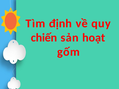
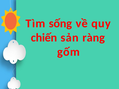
định: định -> sống
hoạt: hoạt -> ràng
